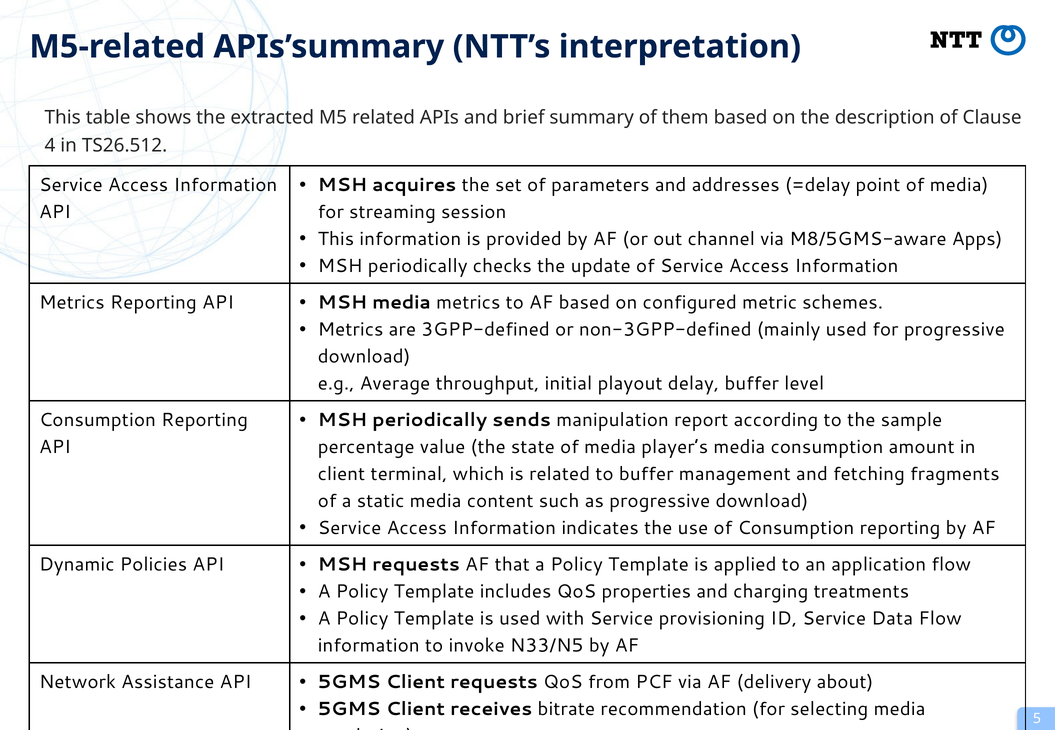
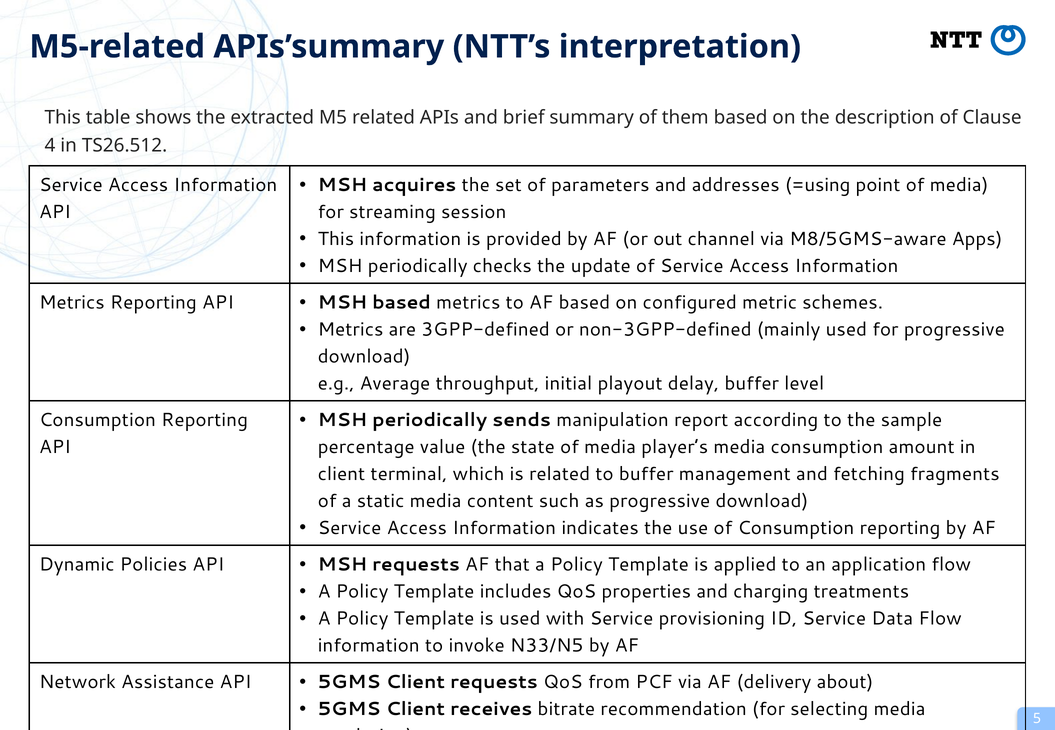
=delay: =delay -> =using
MSH media: media -> based
